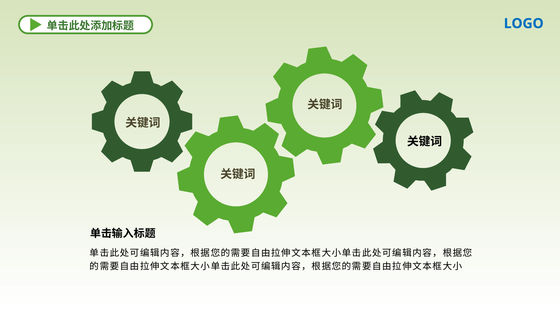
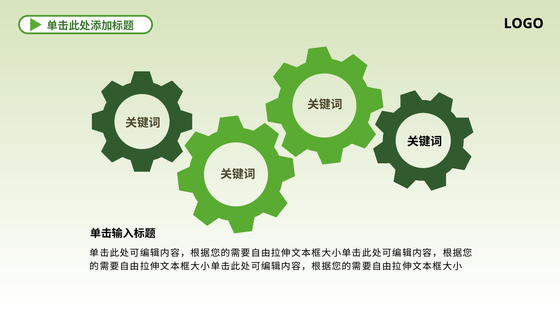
LOGO colour: blue -> black
